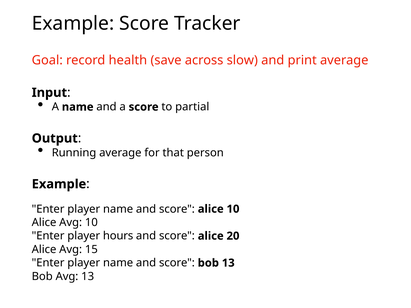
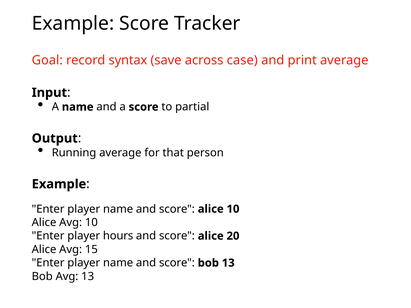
health: health -> syntax
slow: slow -> case
